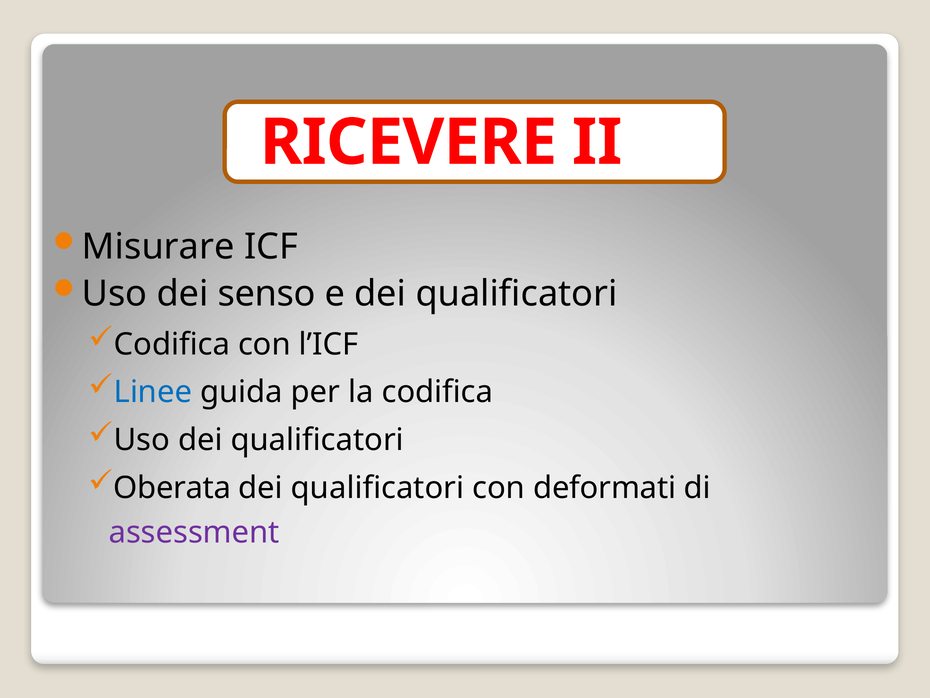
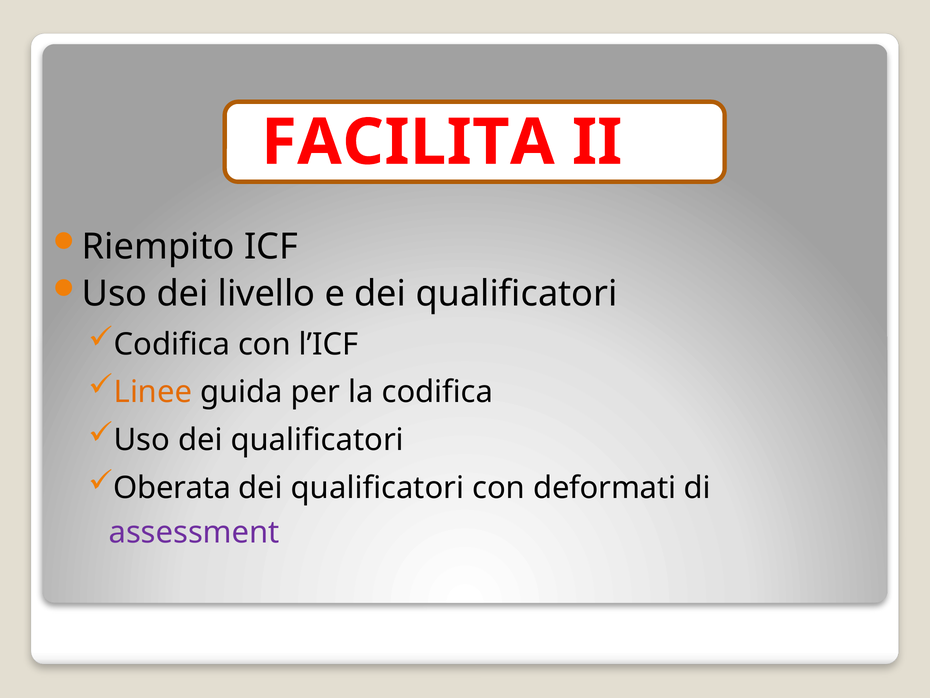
RICEVERE: RICEVERE -> FACILITA
Misurare: Misurare -> Riempito
senso: senso -> livello
Linee colour: blue -> orange
